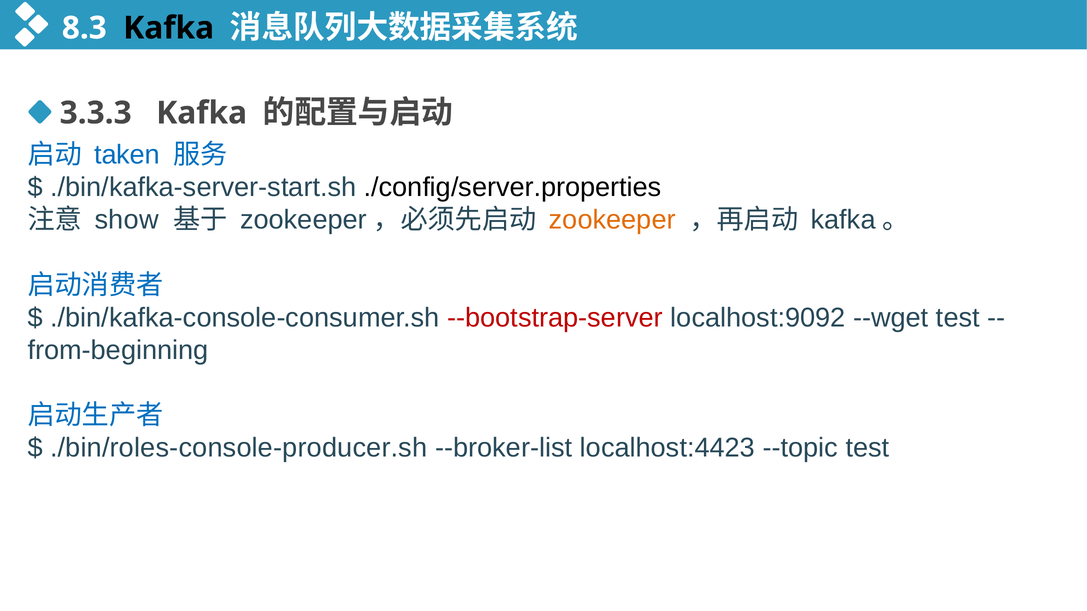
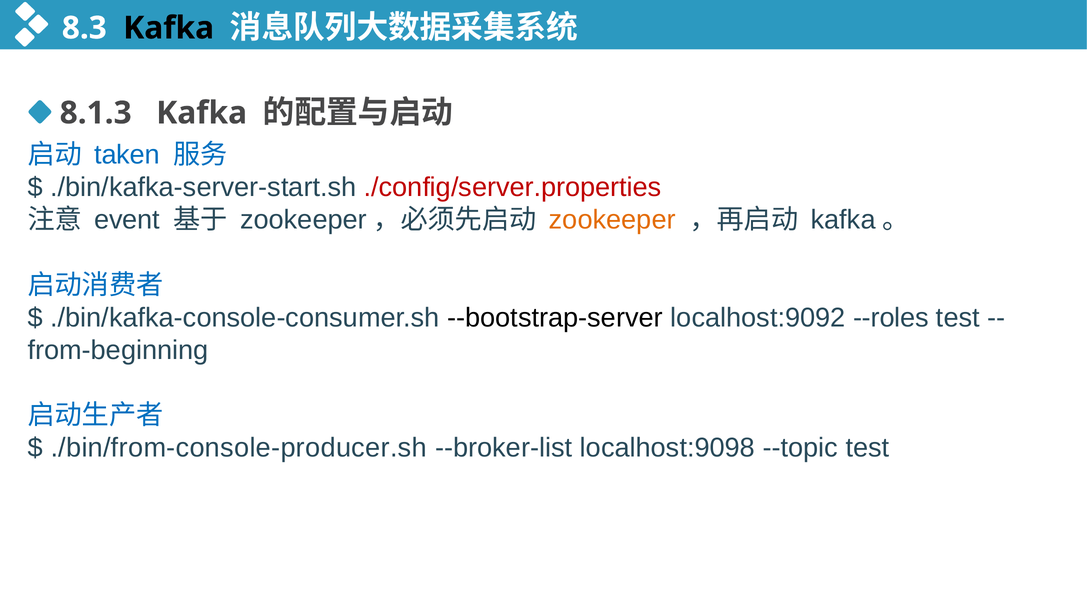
3.3.3: 3.3.3 -> 8.1.3
./config/server.properties colour: black -> red
show: show -> event
--bootstrap-server colour: red -> black
--wget: --wget -> --roles
./bin/roles-console-producer.sh: ./bin/roles-console-producer.sh -> ./bin/from-console-producer.sh
localhost:4423: localhost:4423 -> localhost:9098
